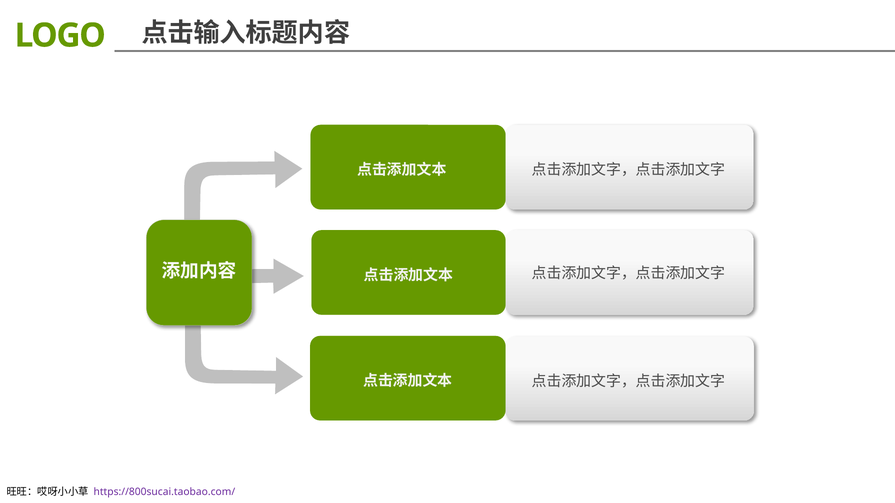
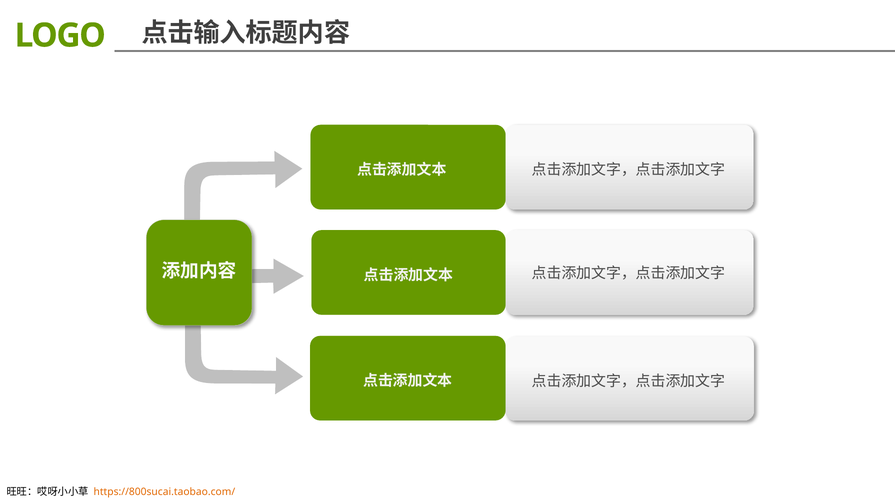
https://800sucai.taobao.com/ colour: purple -> orange
